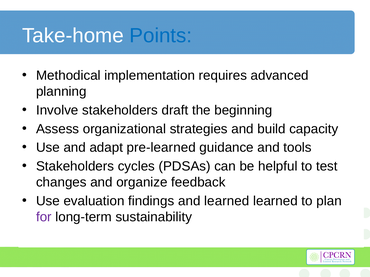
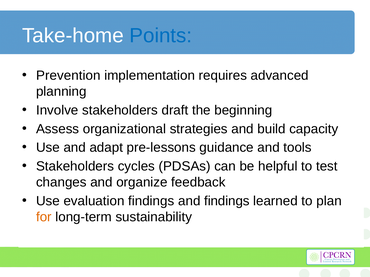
Methodical: Methodical -> Prevention
pre-learned: pre-learned -> pre-lessons
and learned: learned -> findings
for colour: purple -> orange
